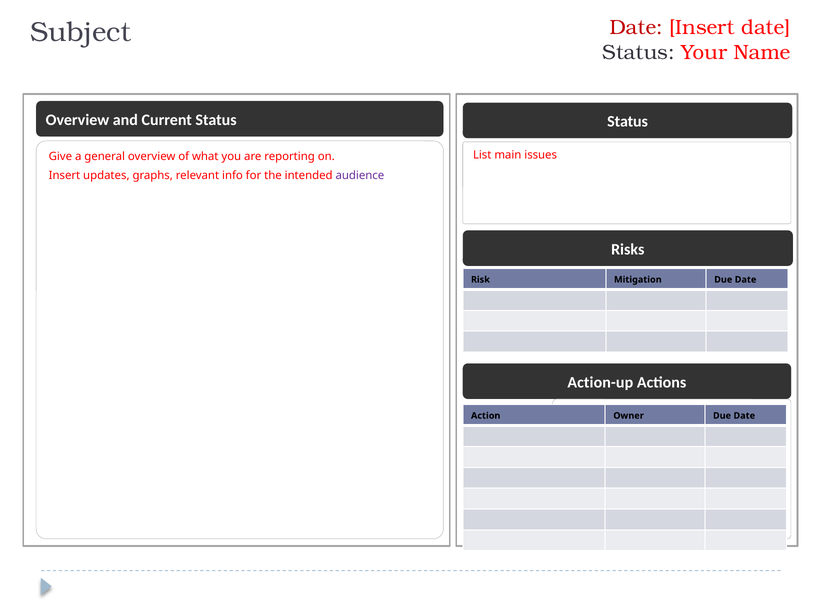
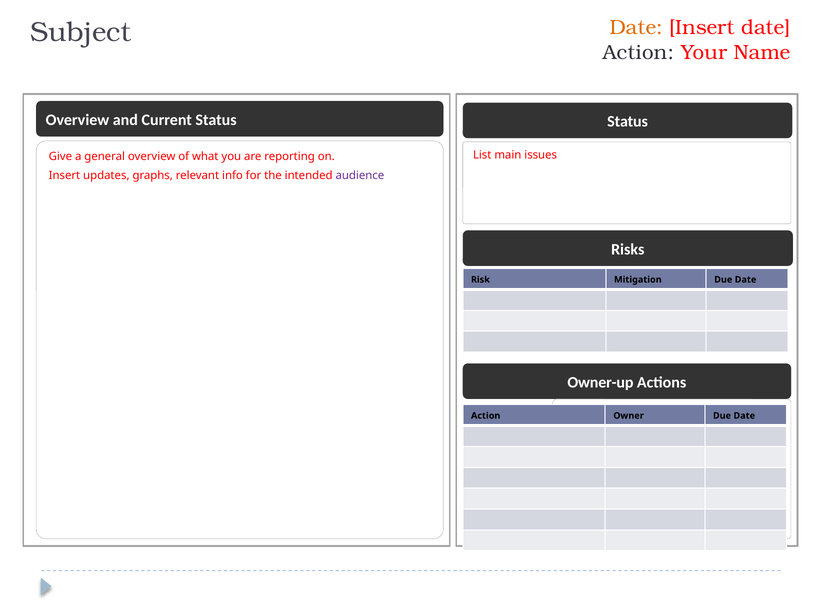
Date at (636, 28) colour: red -> orange
Status at (639, 52): Status -> Action
Action-up: Action-up -> Owner-up
